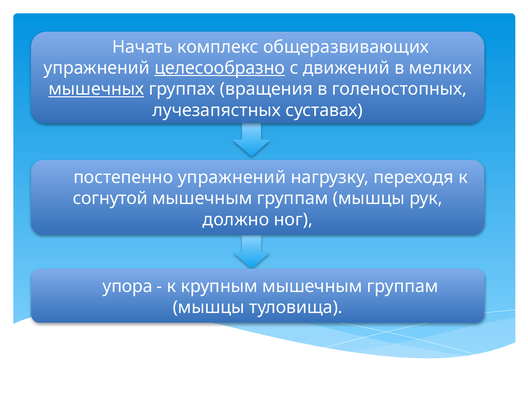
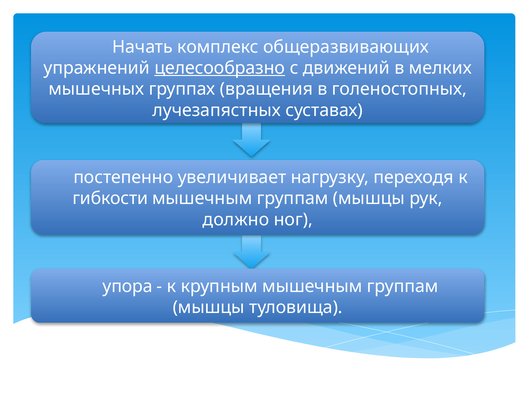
мышечных underline: present -> none
постепенно упражнений: упражнений -> увеличивает
согнутой: согнутой -> гибкости
